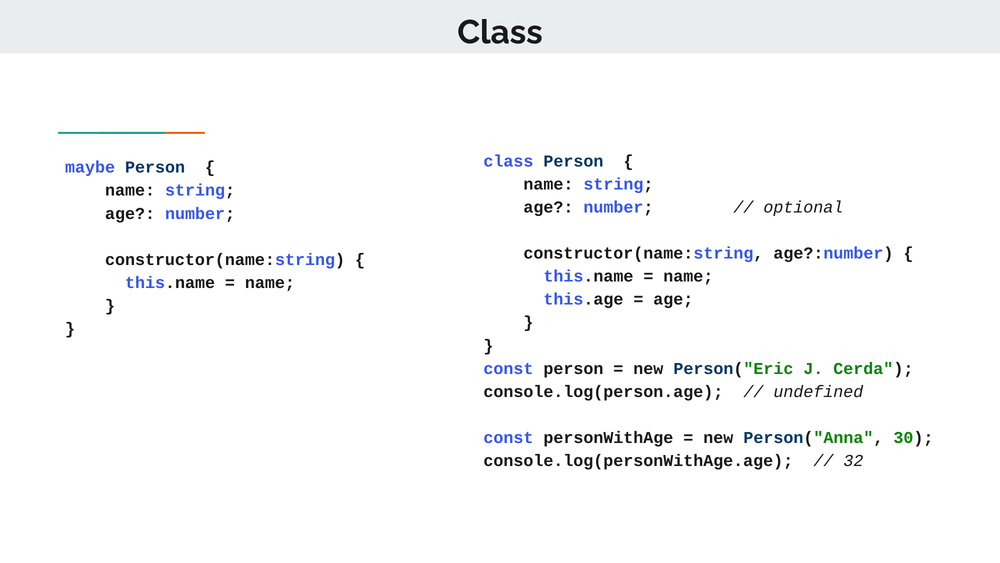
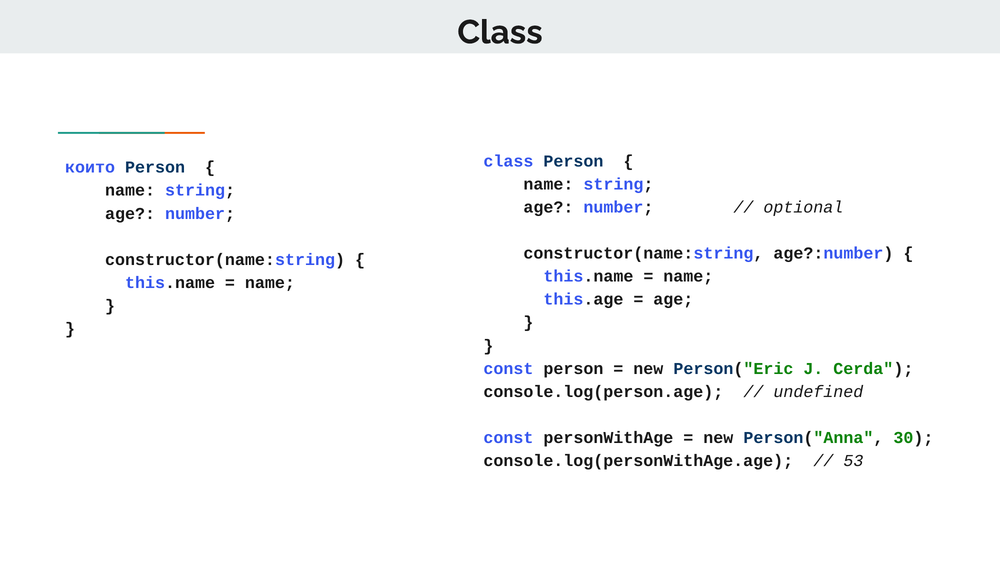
maybe: maybe -> които
32: 32 -> 53
